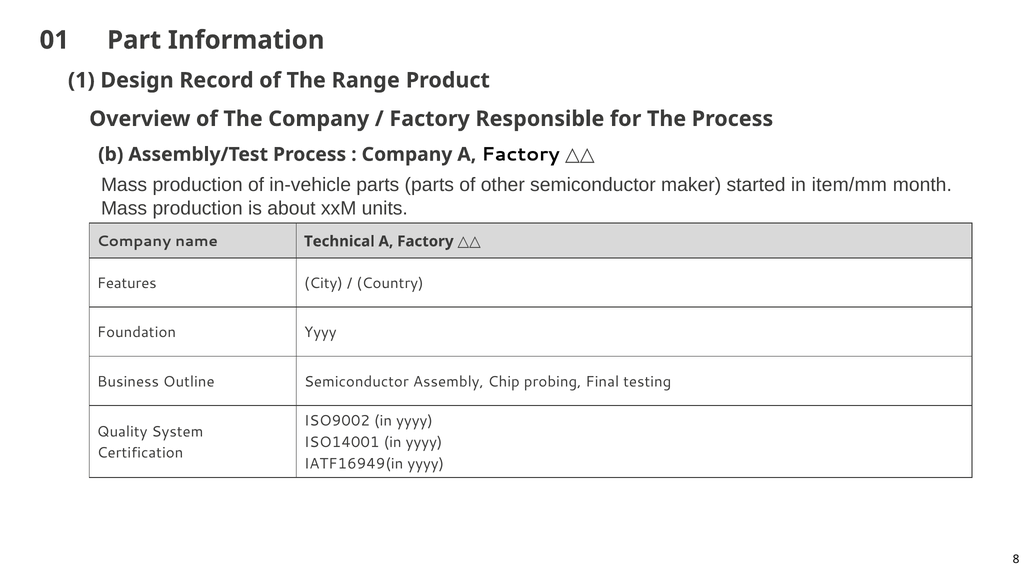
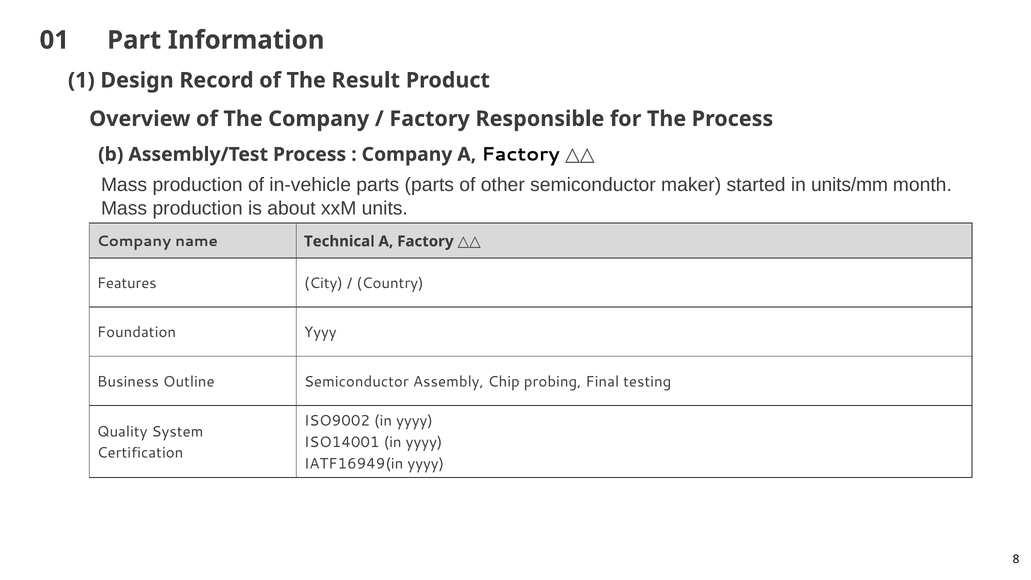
Range: Range -> Result
item/mm: item/mm -> units/mm
